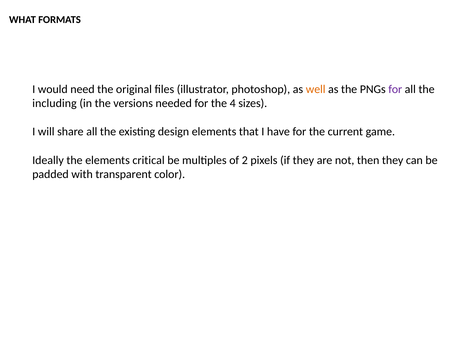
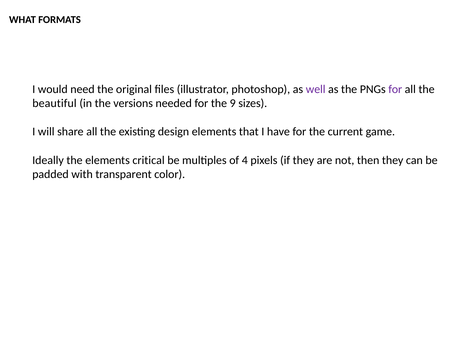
well colour: orange -> purple
including: including -> beautiful
4: 4 -> 9
2: 2 -> 4
